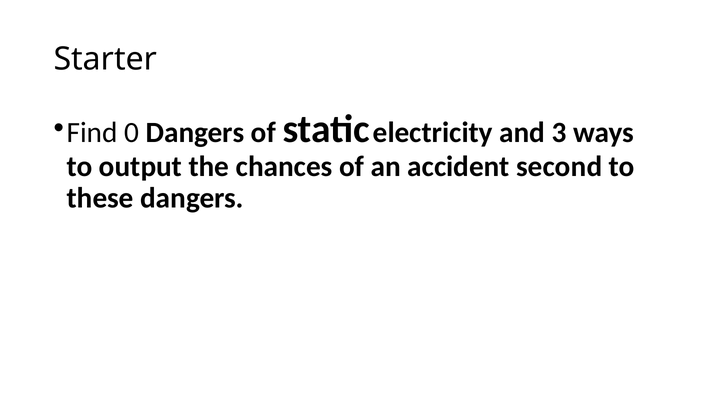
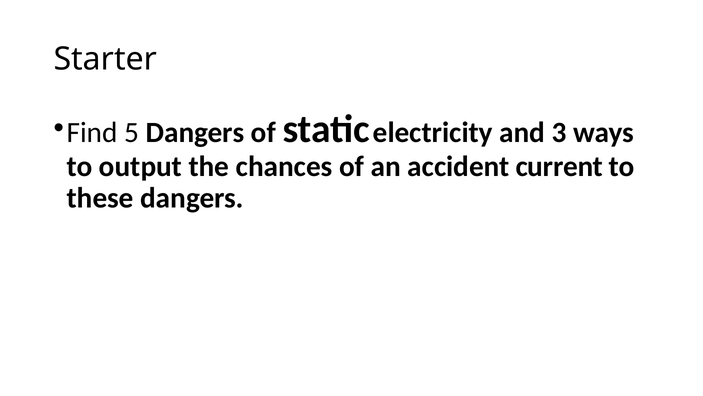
0: 0 -> 5
second: second -> current
